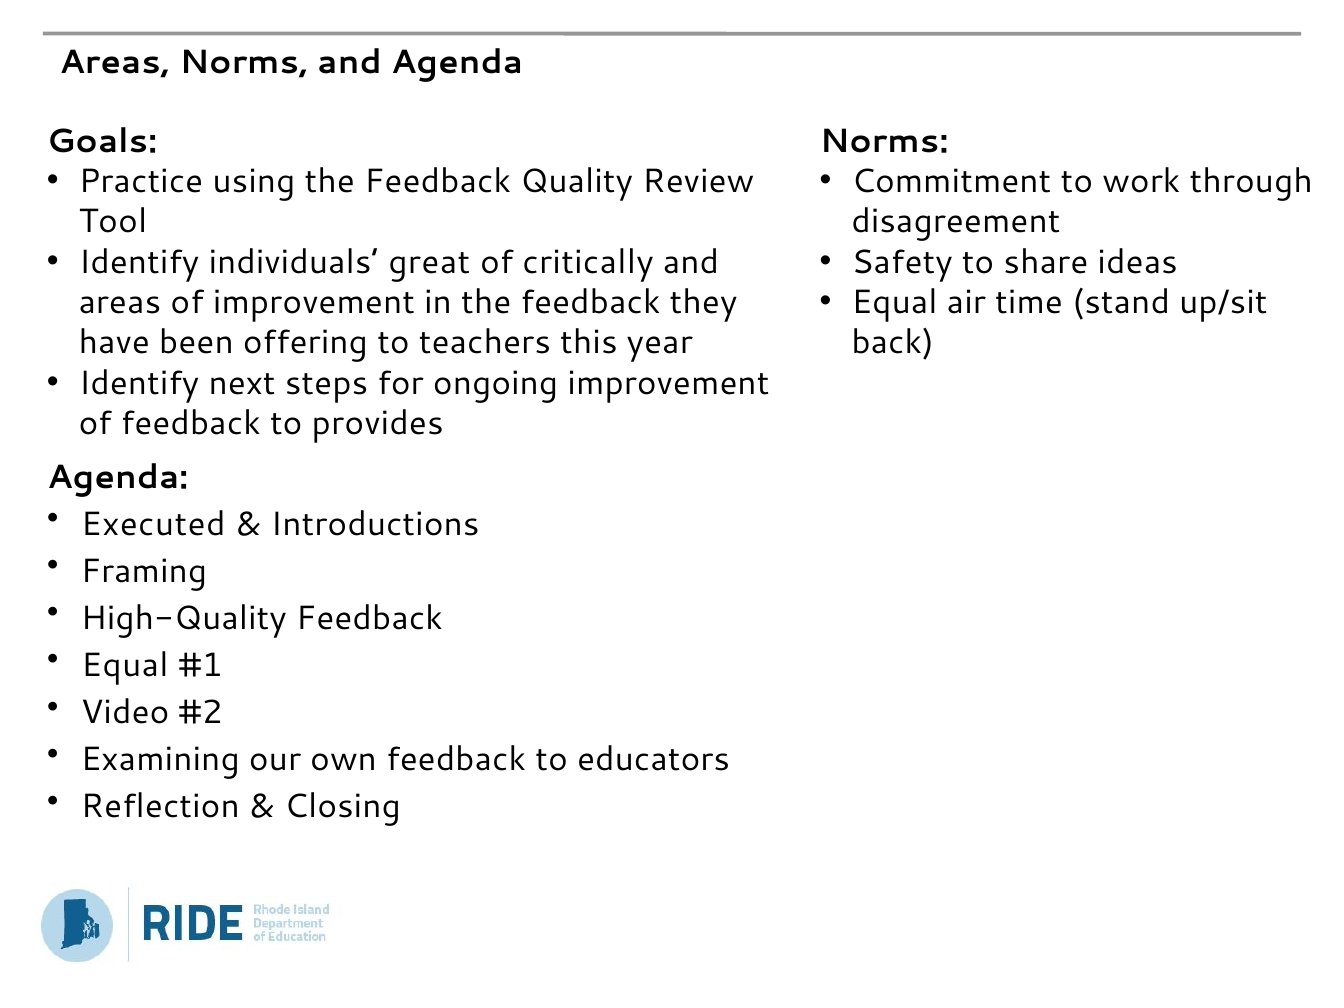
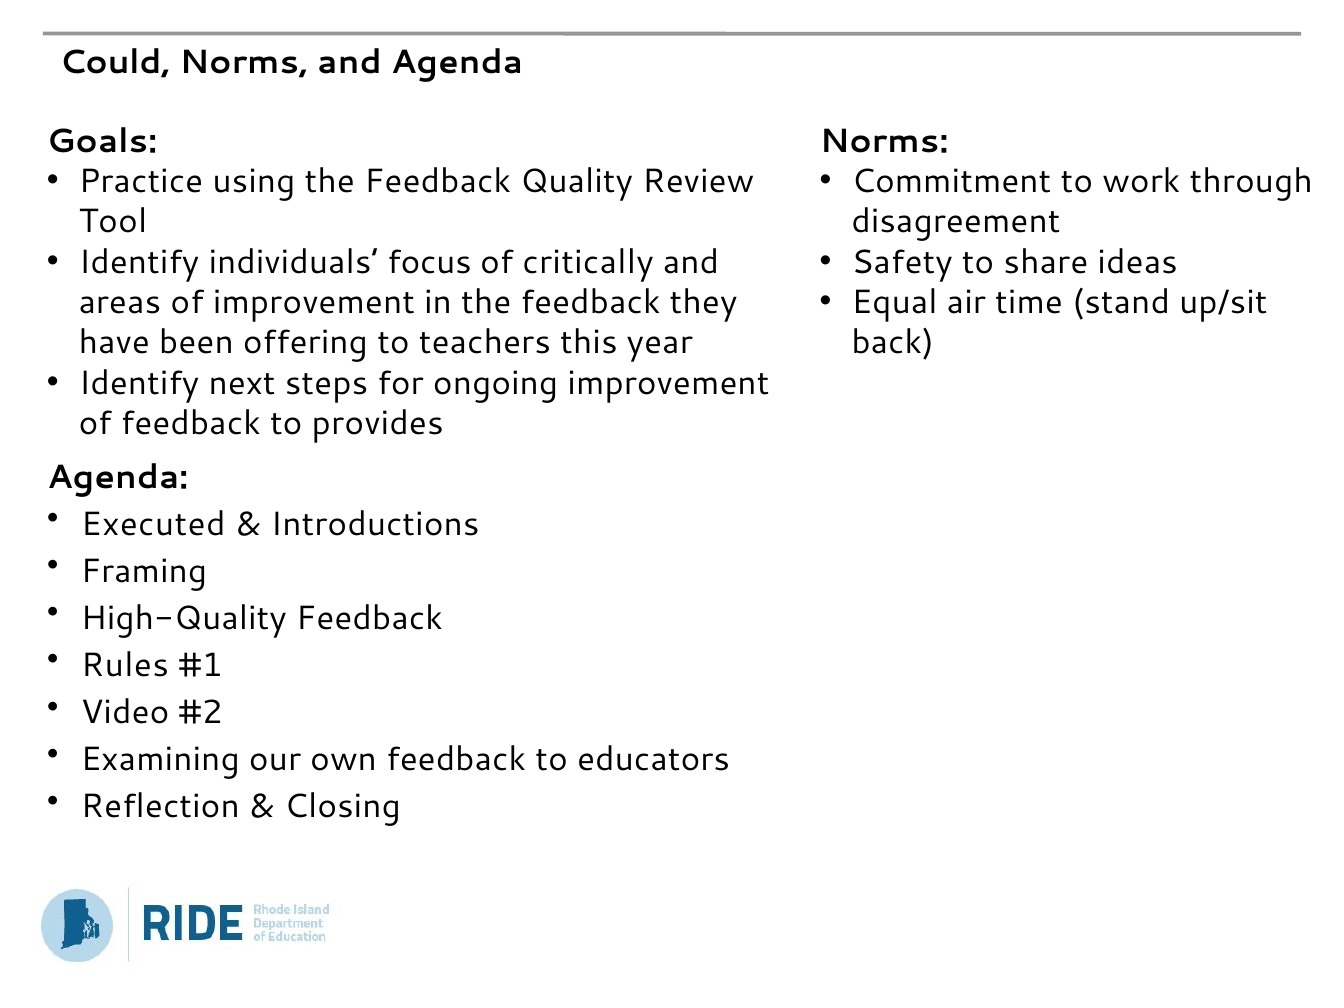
Areas at (115, 63): Areas -> Could
great: great -> focus
Equal at (125, 665): Equal -> Rules
